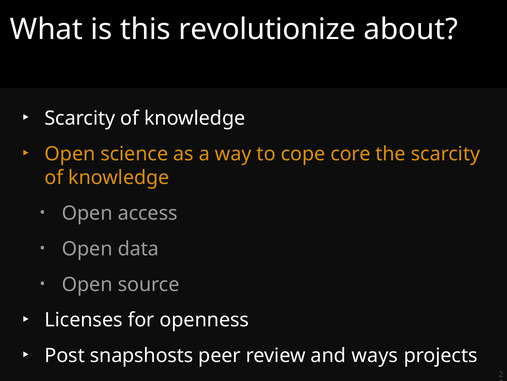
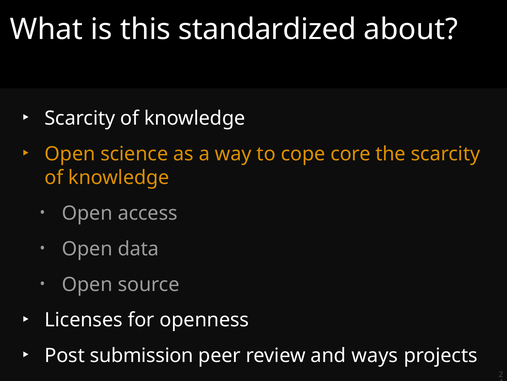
revolutionize: revolutionize -> standardized
snapshosts: snapshosts -> submission
